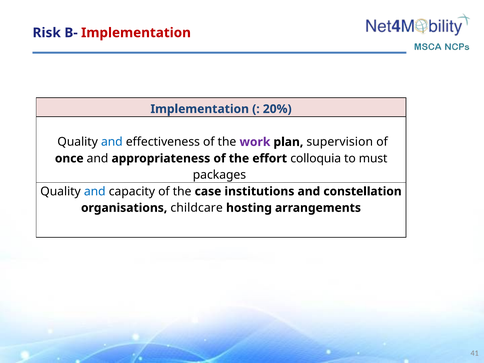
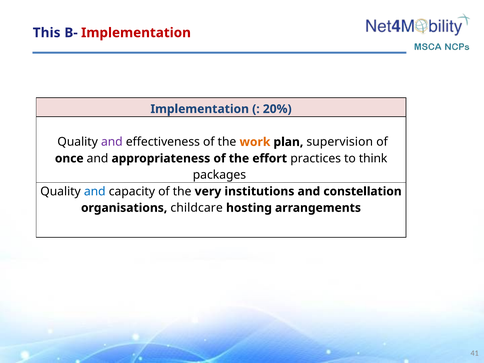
Risk: Risk -> This
and at (112, 142) colour: blue -> purple
work colour: purple -> orange
colloquia: colloquia -> practices
must: must -> think
case: case -> very
